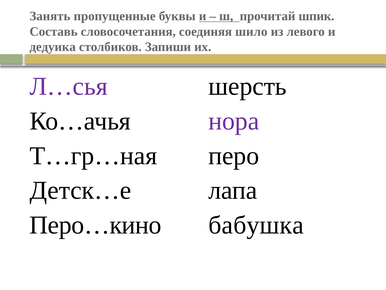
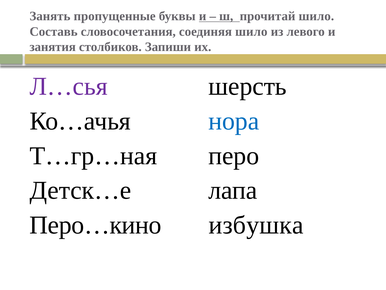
прочитай шпик: шпик -> шило
дедуика: дедуика -> занятия
нора colour: purple -> blue
бабушка: бабушка -> избушка
